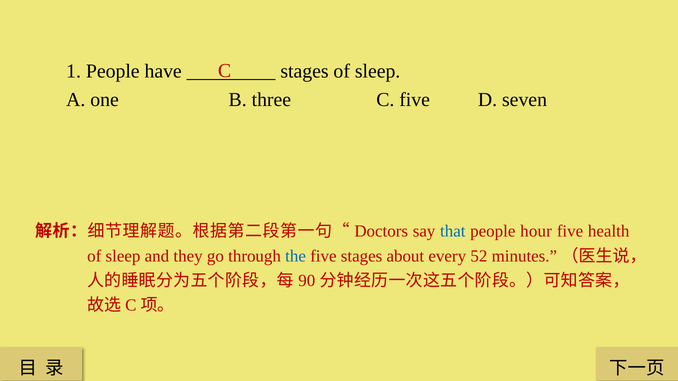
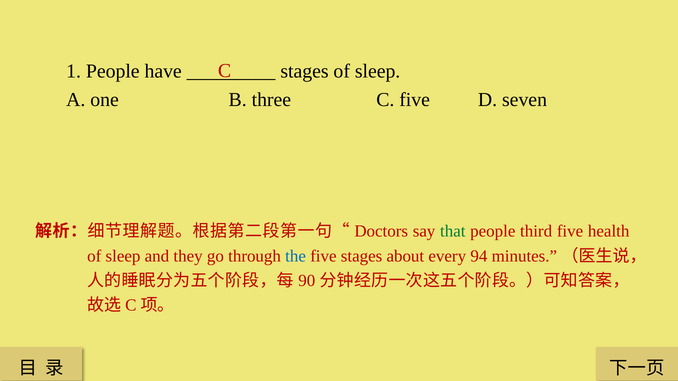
that colour: blue -> green
hour: hour -> third
52: 52 -> 94
